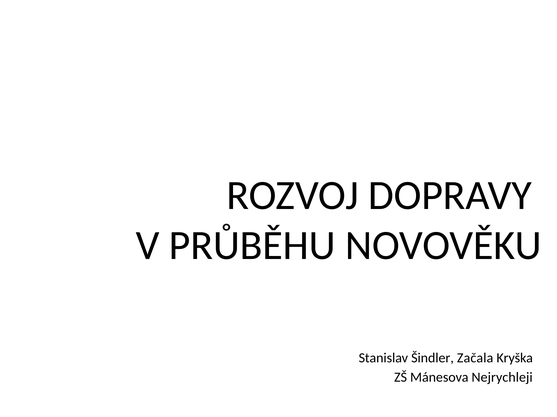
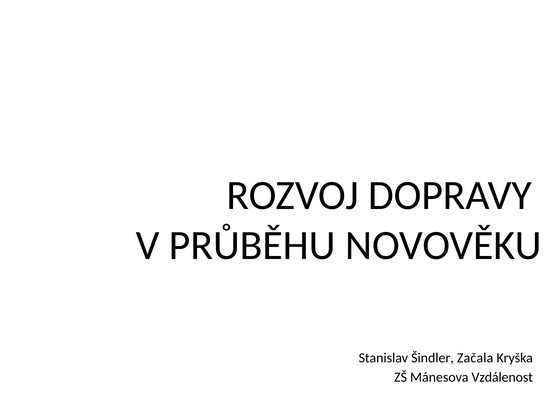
Nejrychleji: Nejrychleji -> Vzdálenost
